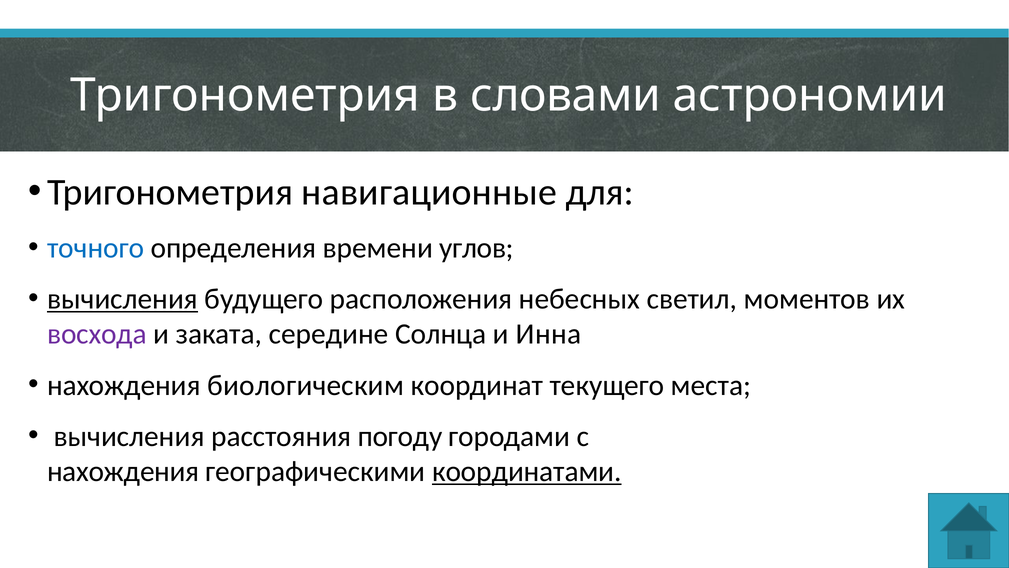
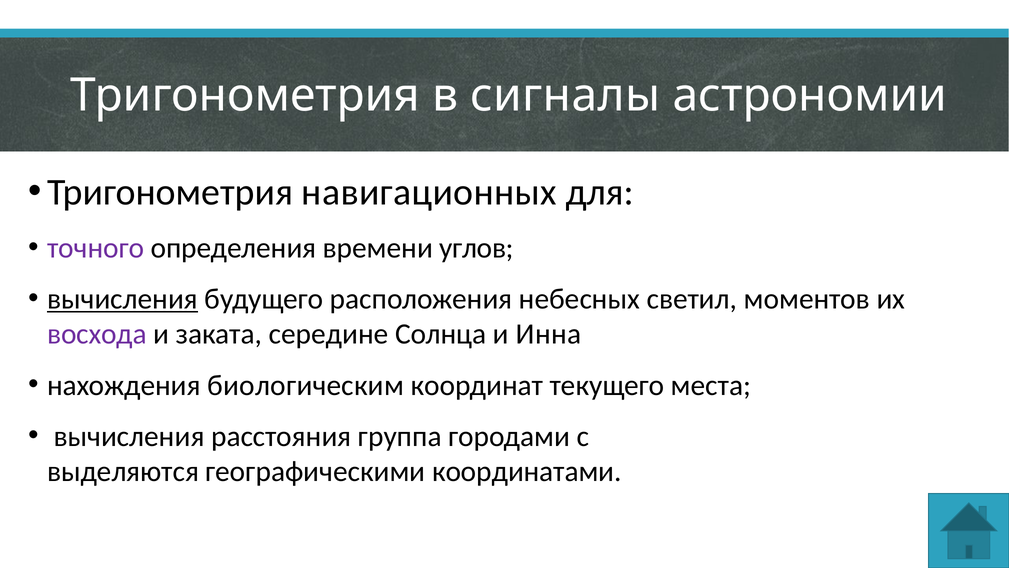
словами: словами -> сигналы
навигационные: навигационные -> навигационных
точного colour: blue -> purple
погоду: погоду -> группа
нахождения at (123, 471): нахождения -> выделяются
координатами underline: present -> none
